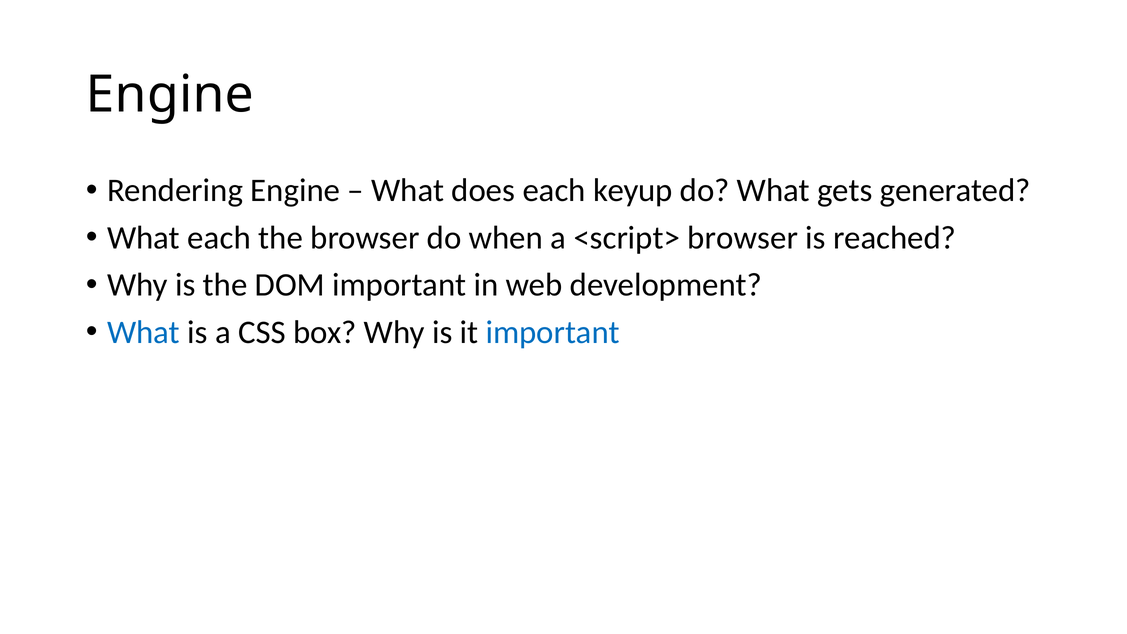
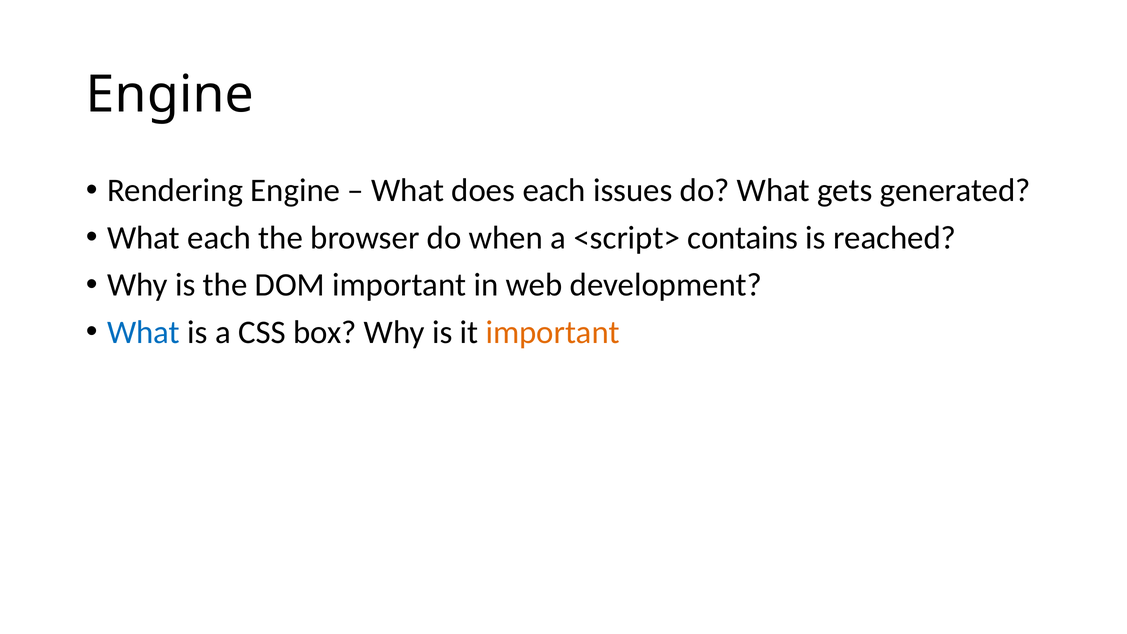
keyup: keyup -> issues
<script> browser: browser -> contains
important at (553, 332) colour: blue -> orange
